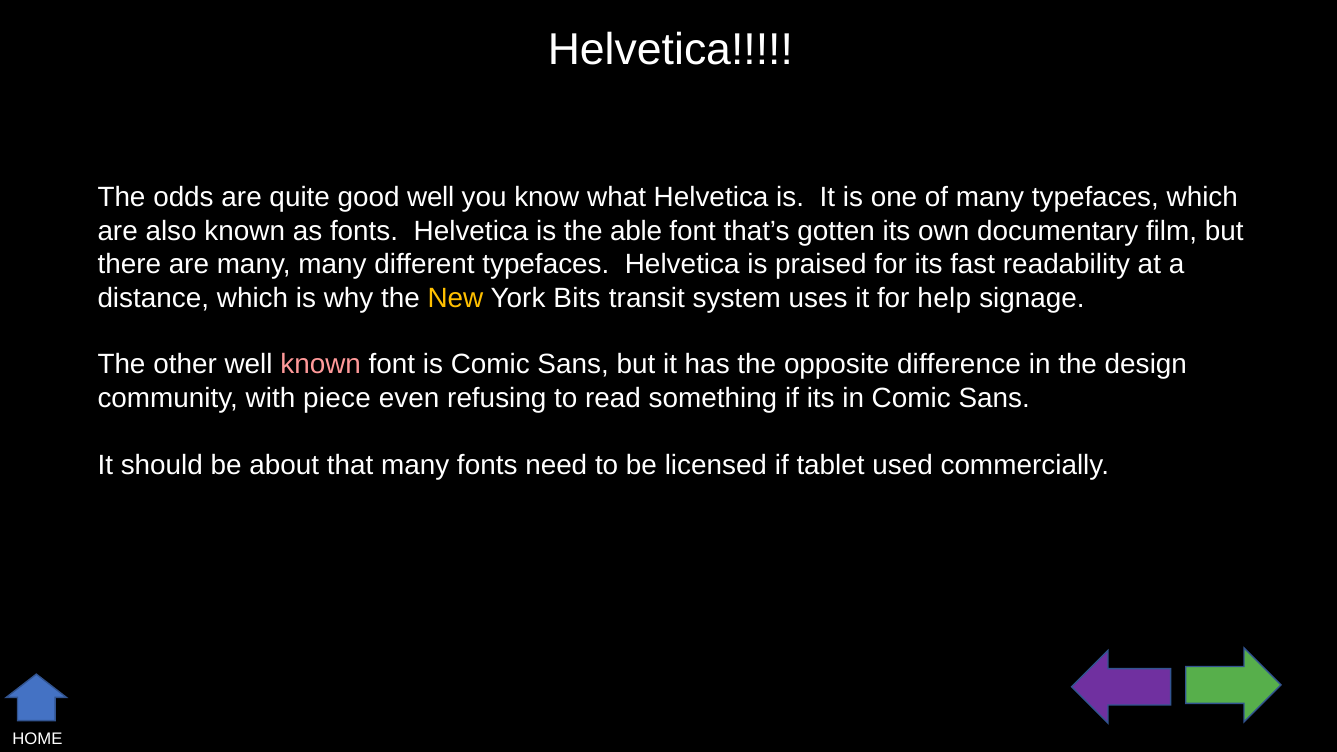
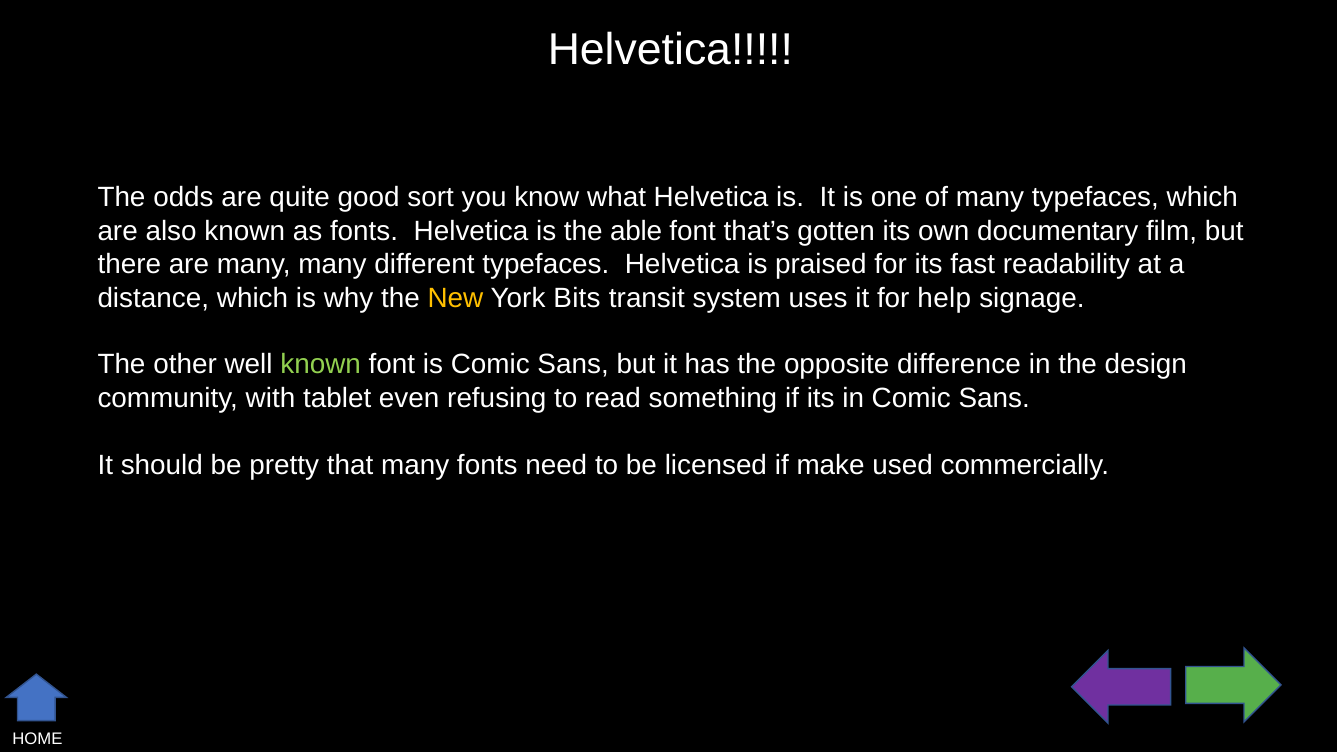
good well: well -> sort
known at (321, 365) colour: pink -> light green
piece: piece -> tablet
about: about -> pretty
tablet: tablet -> make
